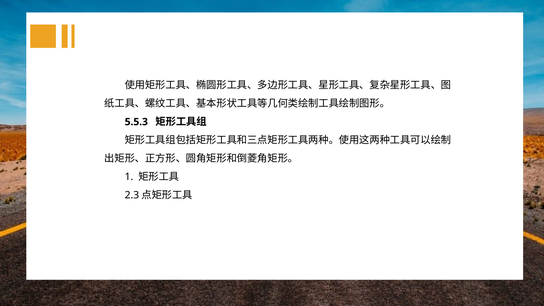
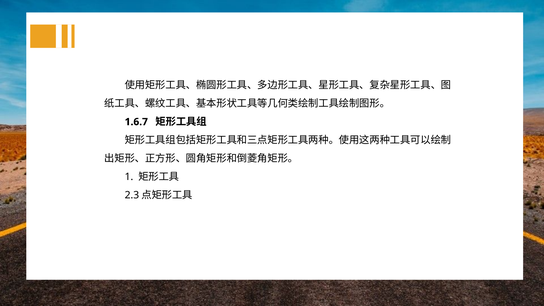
5.5.3: 5.5.3 -> 1.6.7
